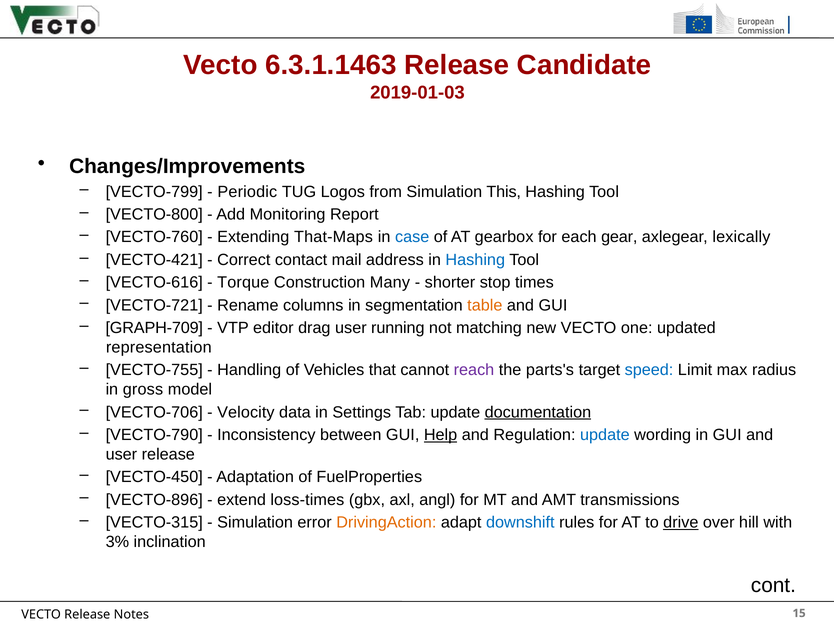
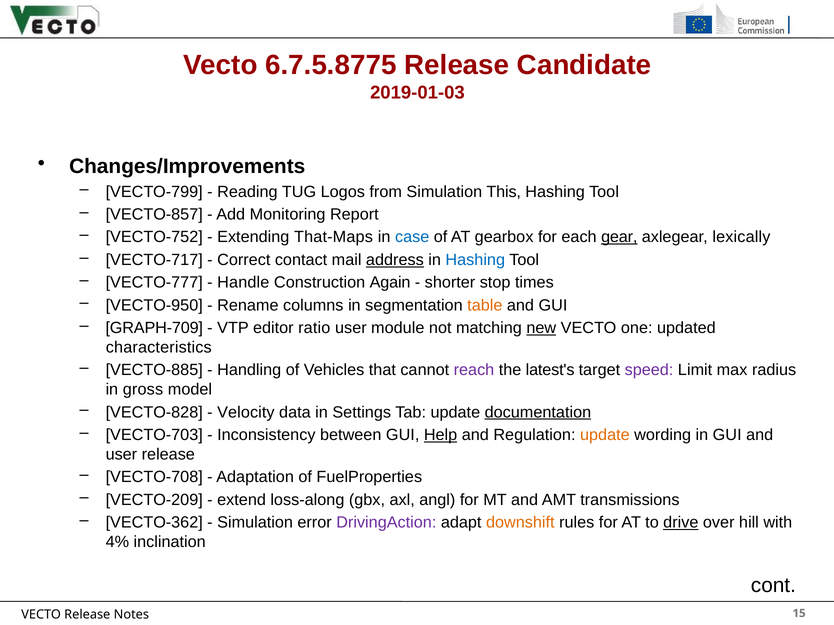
6.3.1.1463: 6.3.1.1463 -> 6.7.5.8775
Periodic: Periodic -> Reading
VECTO-800: VECTO-800 -> VECTO-857
VECTO-760: VECTO-760 -> VECTO-752
gear underline: none -> present
VECTO-421: VECTO-421 -> VECTO-717
address underline: none -> present
VECTO-616: VECTO-616 -> VECTO-777
Torque: Torque -> Handle
Many: Many -> Again
VECTO-721: VECTO-721 -> VECTO-950
drag: drag -> ratio
running: running -> module
new underline: none -> present
representation: representation -> characteristics
VECTO-755: VECTO-755 -> VECTO-885
parts's: parts's -> latest's
speed colour: blue -> purple
VECTO-706: VECTO-706 -> VECTO-828
VECTO-790: VECTO-790 -> VECTO-703
update at (605, 435) colour: blue -> orange
VECTO-450: VECTO-450 -> VECTO-708
VECTO-896: VECTO-896 -> VECTO-209
loss-times: loss-times -> loss-along
VECTO-315: VECTO-315 -> VECTO-362
DrivingAction colour: orange -> purple
downshift colour: blue -> orange
3%: 3% -> 4%
